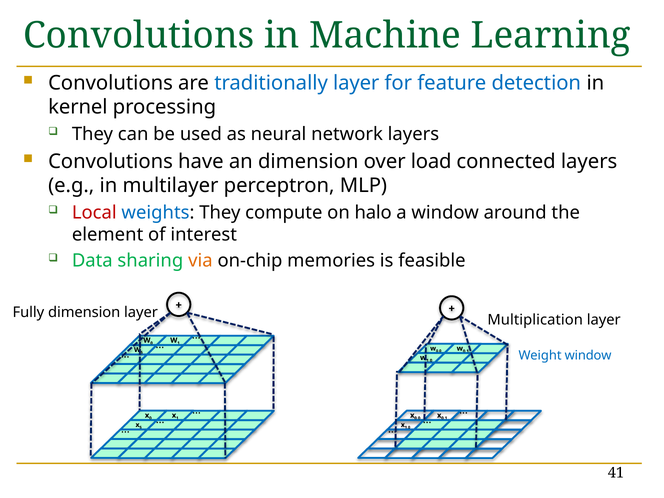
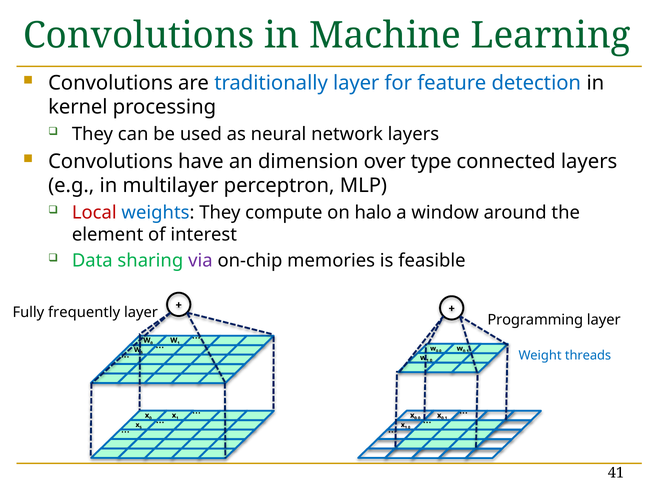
load: load -> type
via colour: orange -> purple
Fully dimension: dimension -> frequently
Multiplication: Multiplication -> Programming
Weight window: window -> threads
